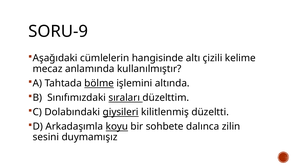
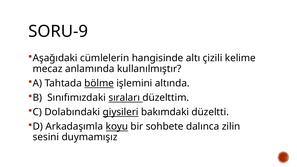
kilitlenmiş: kilitlenmiş -> bakımdaki
